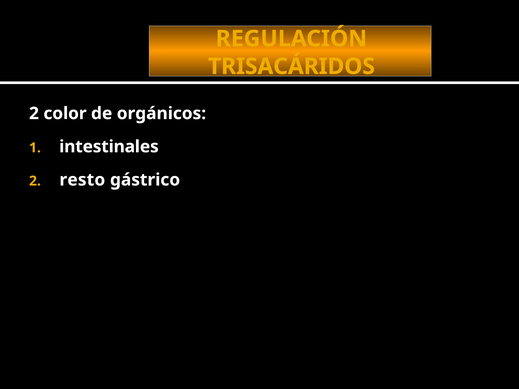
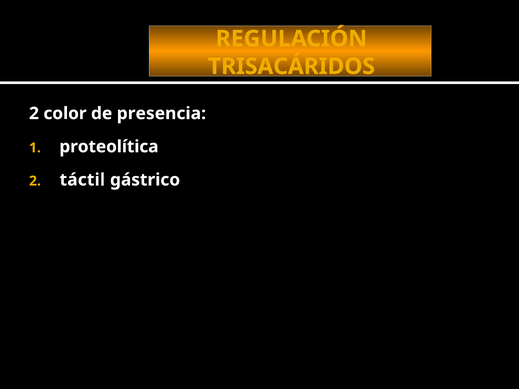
orgánicos: orgánicos -> presencia
intestinales: intestinales -> proteolítica
resto: resto -> táctil
